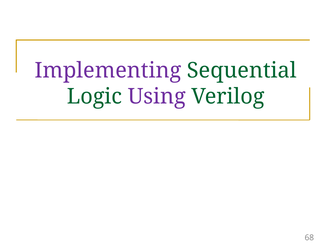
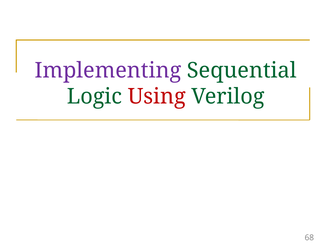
Using colour: purple -> red
